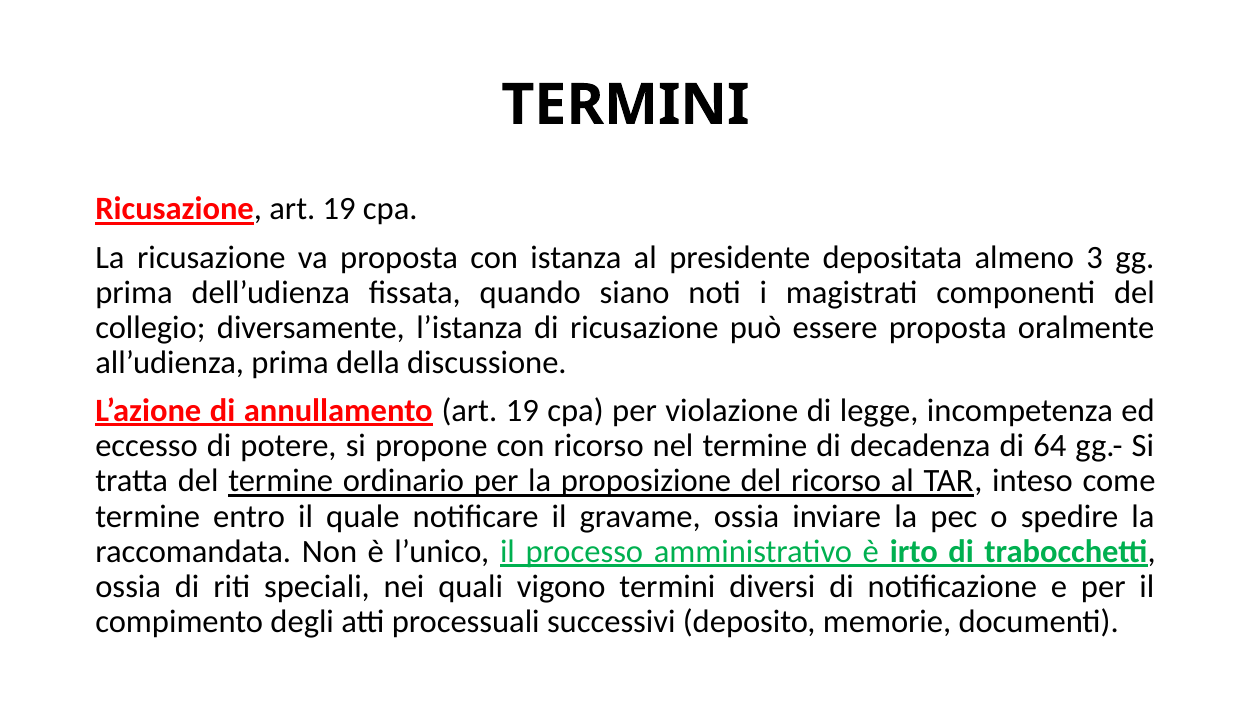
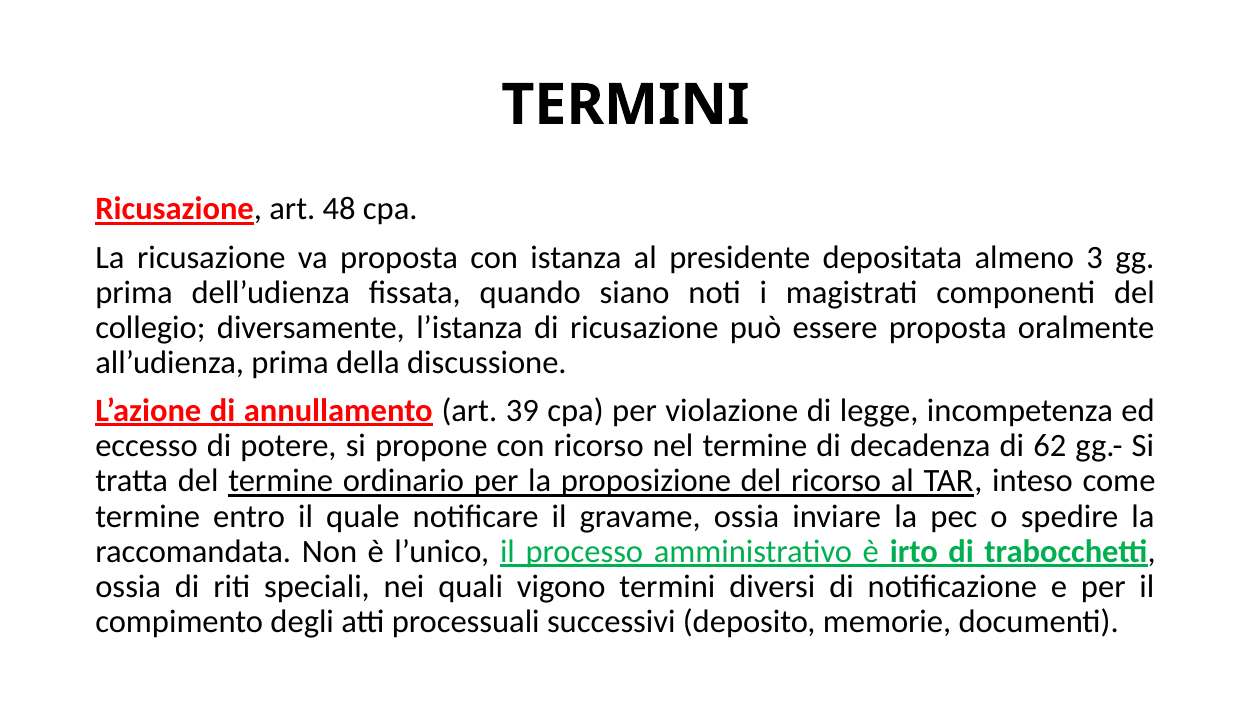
Ricusazione art 19: 19 -> 48
annullamento art 19: 19 -> 39
64: 64 -> 62
